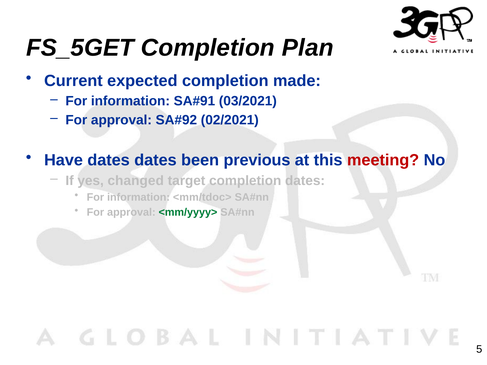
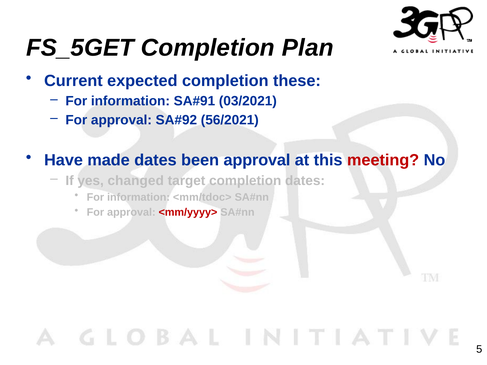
made: made -> these
02/2021: 02/2021 -> 56/2021
Have dates: dates -> made
been previous: previous -> approval
<mm/yyyy> colour: green -> red
